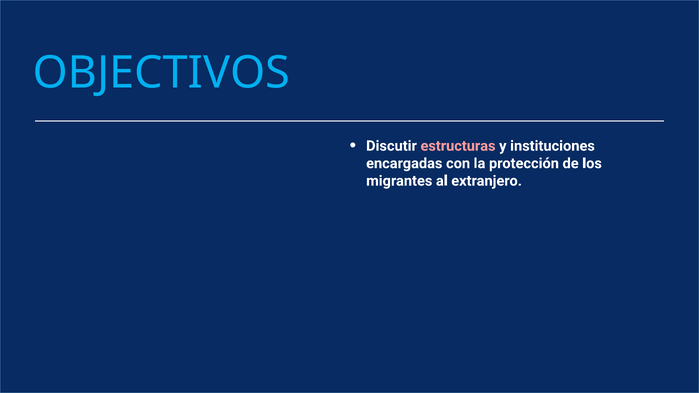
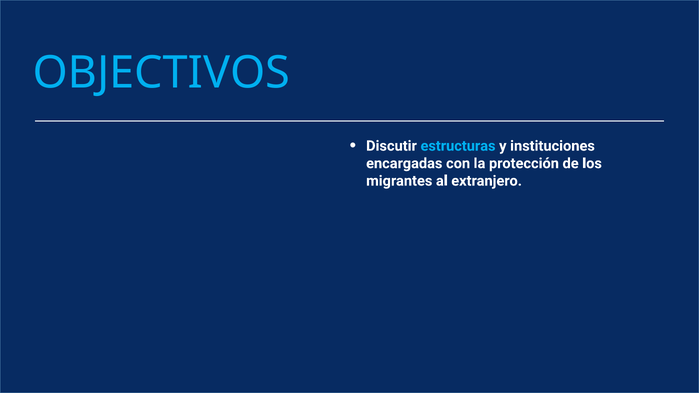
estructuras colour: pink -> light blue
